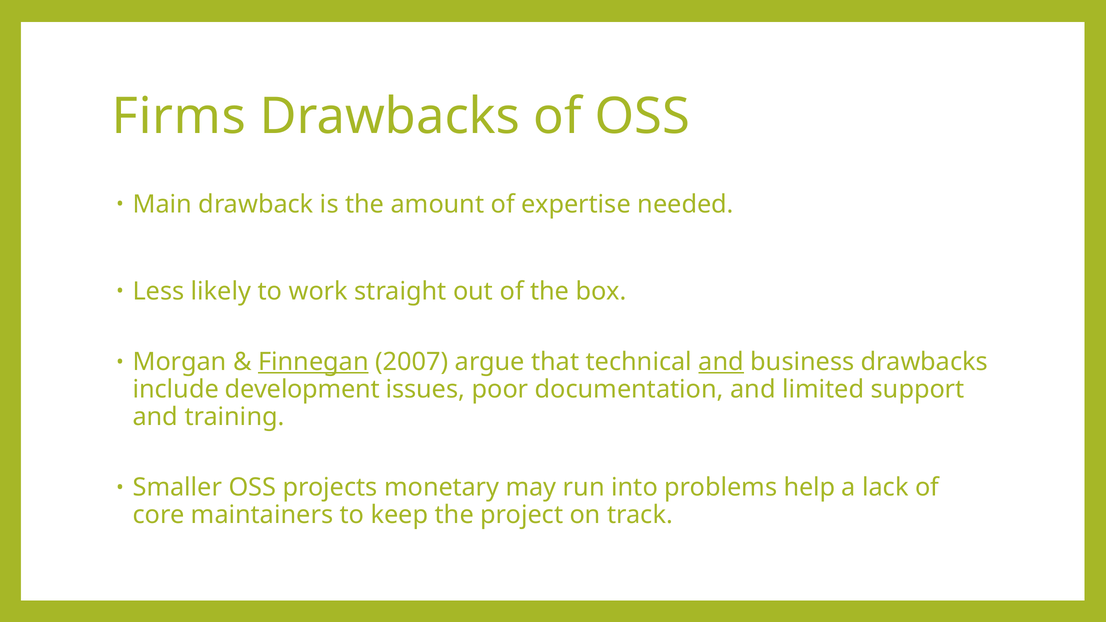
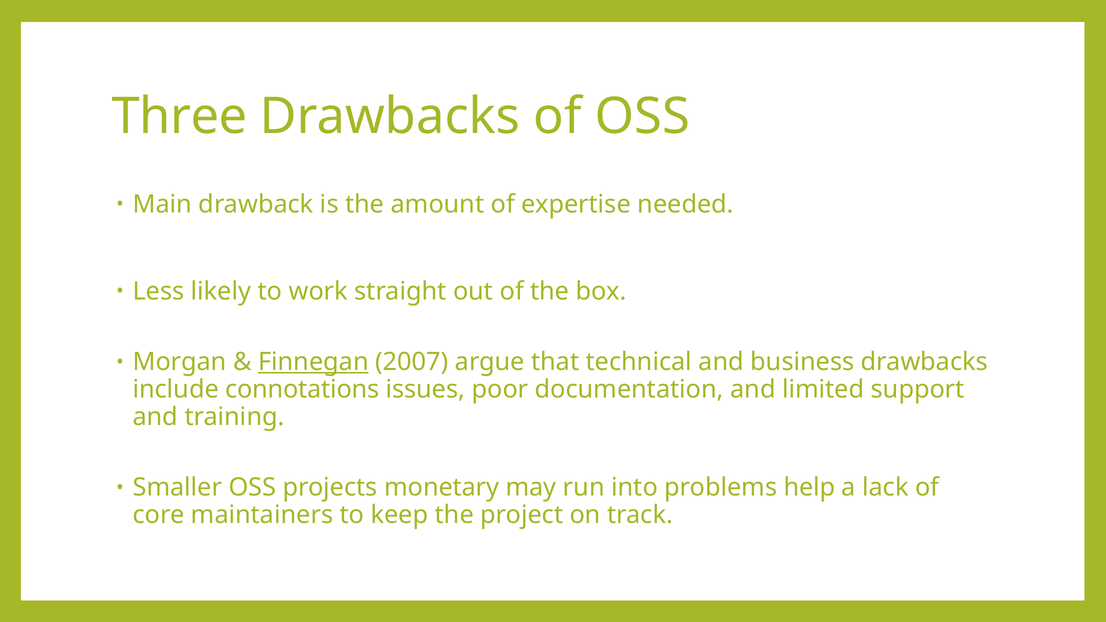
Firms: Firms -> Three
and at (721, 362) underline: present -> none
development: development -> connotations
